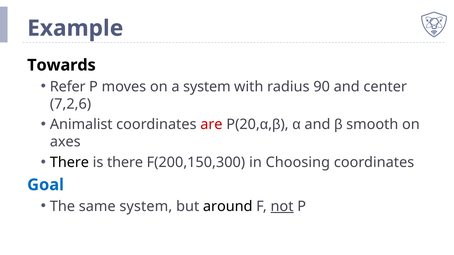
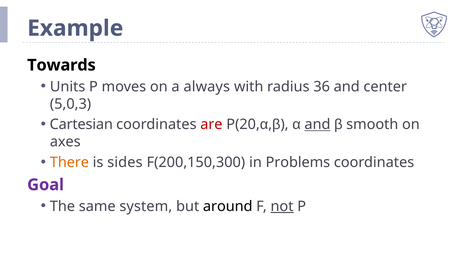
Refer: Refer -> Units
a system: system -> always
90: 90 -> 36
7,2,6: 7,2,6 -> 5,0,3
Animalist: Animalist -> Cartesian
and at (317, 125) underline: none -> present
There at (69, 163) colour: black -> orange
is there: there -> sides
Choosing: Choosing -> Problems
Goal colour: blue -> purple
